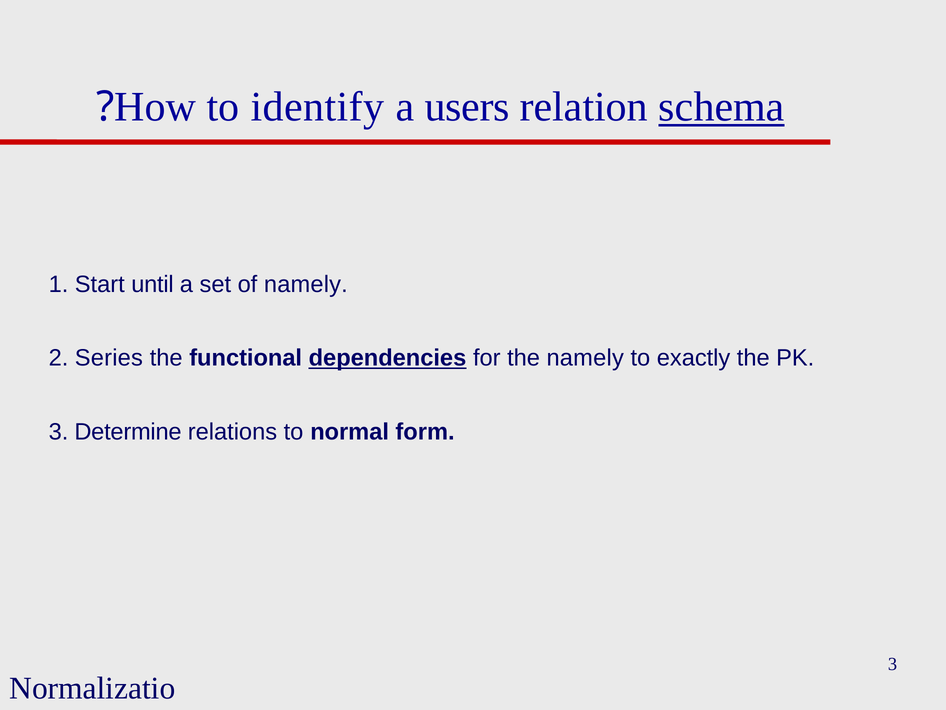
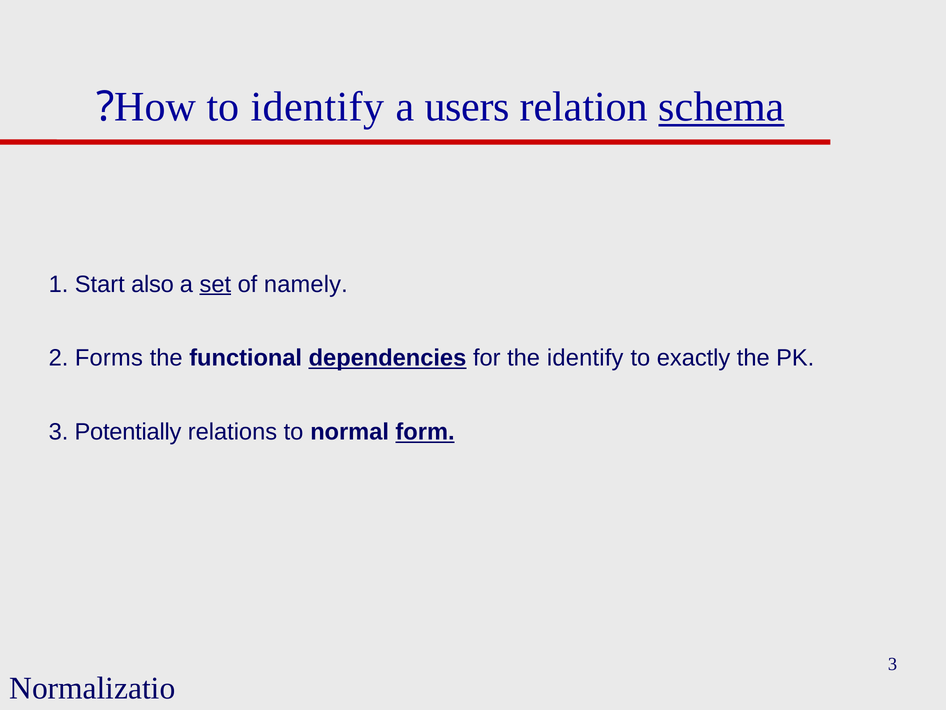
until: until -> also
set underline: none -> present
Series: Series -> Forms
the namely: namely -> identify
Determine: Determine -> Potentially
form underline: none -> present
